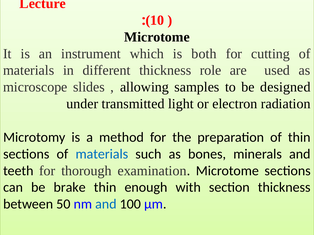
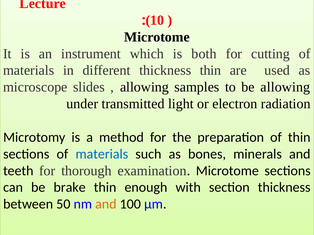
thickness role: role -> thin
be designed: designed -> allowing
and at (106, 205) colour: blue -> orange
